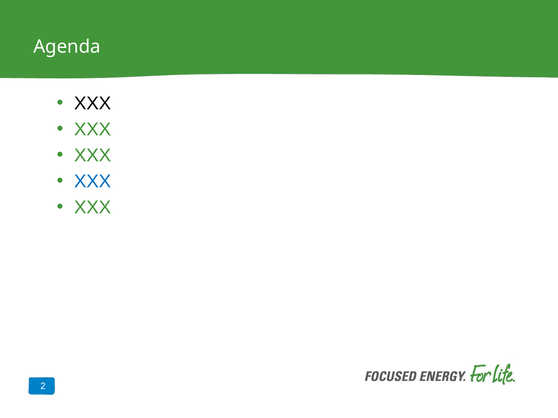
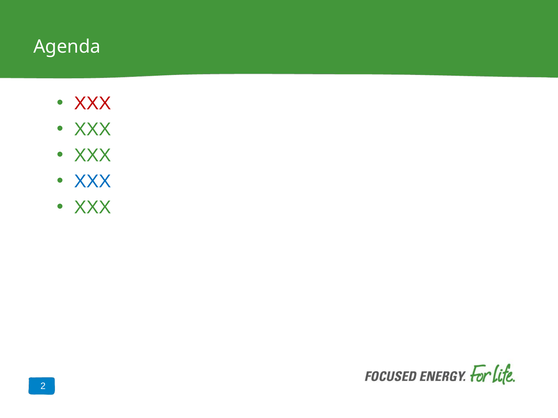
XXX at (93, 104) colour: black -> red
